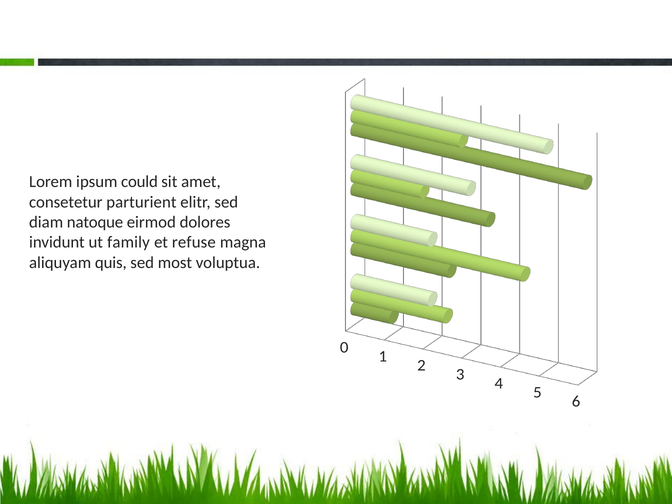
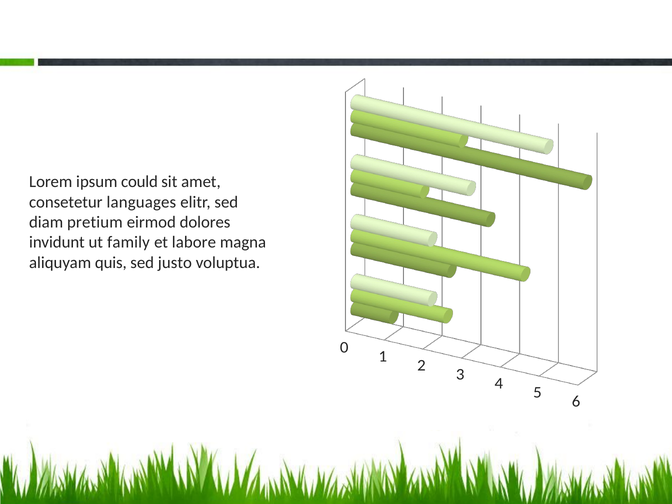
parturient: parturient -> languages
natoque: natoque -> pretium
refuse: refuse -> labore
most: most -> justo
